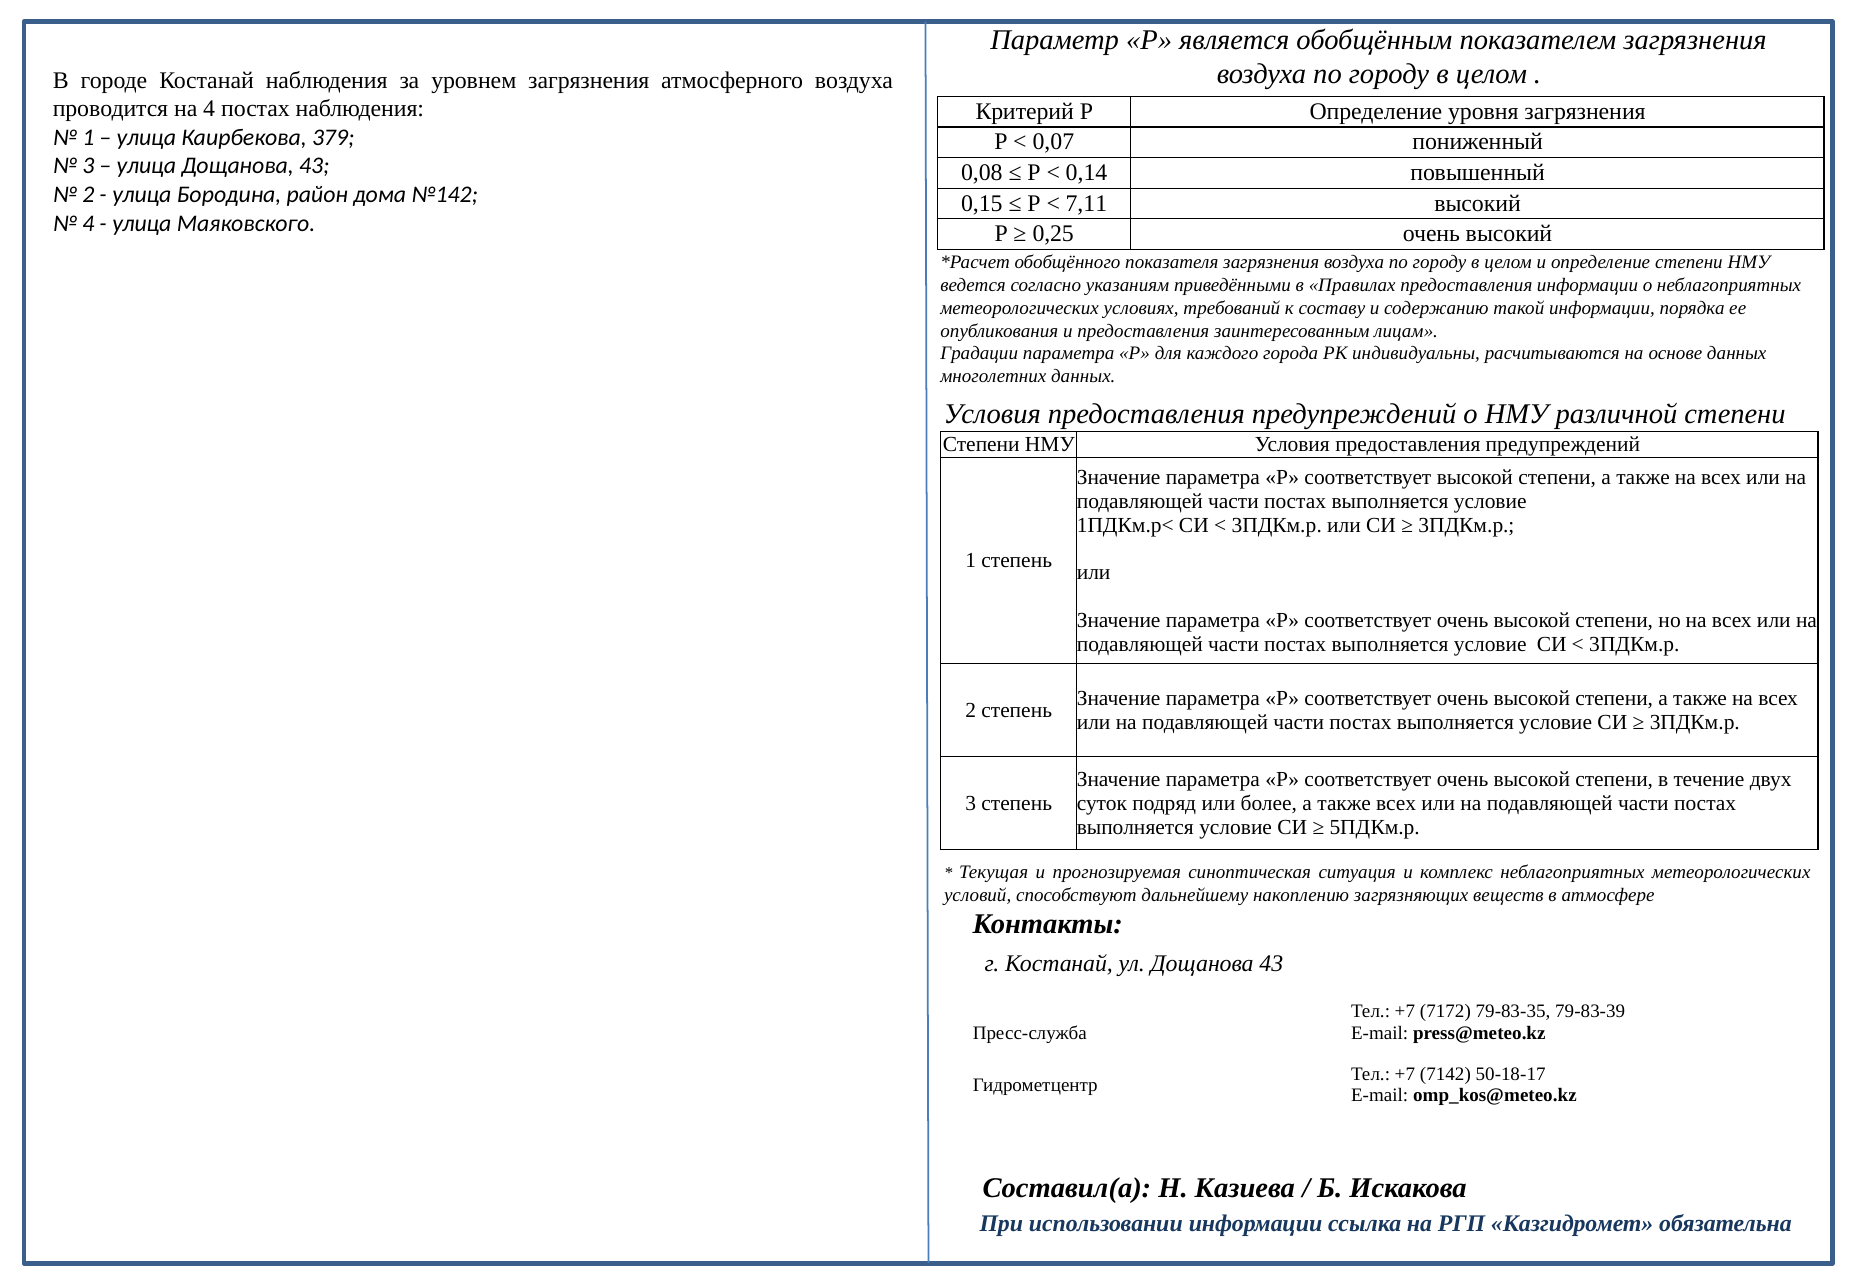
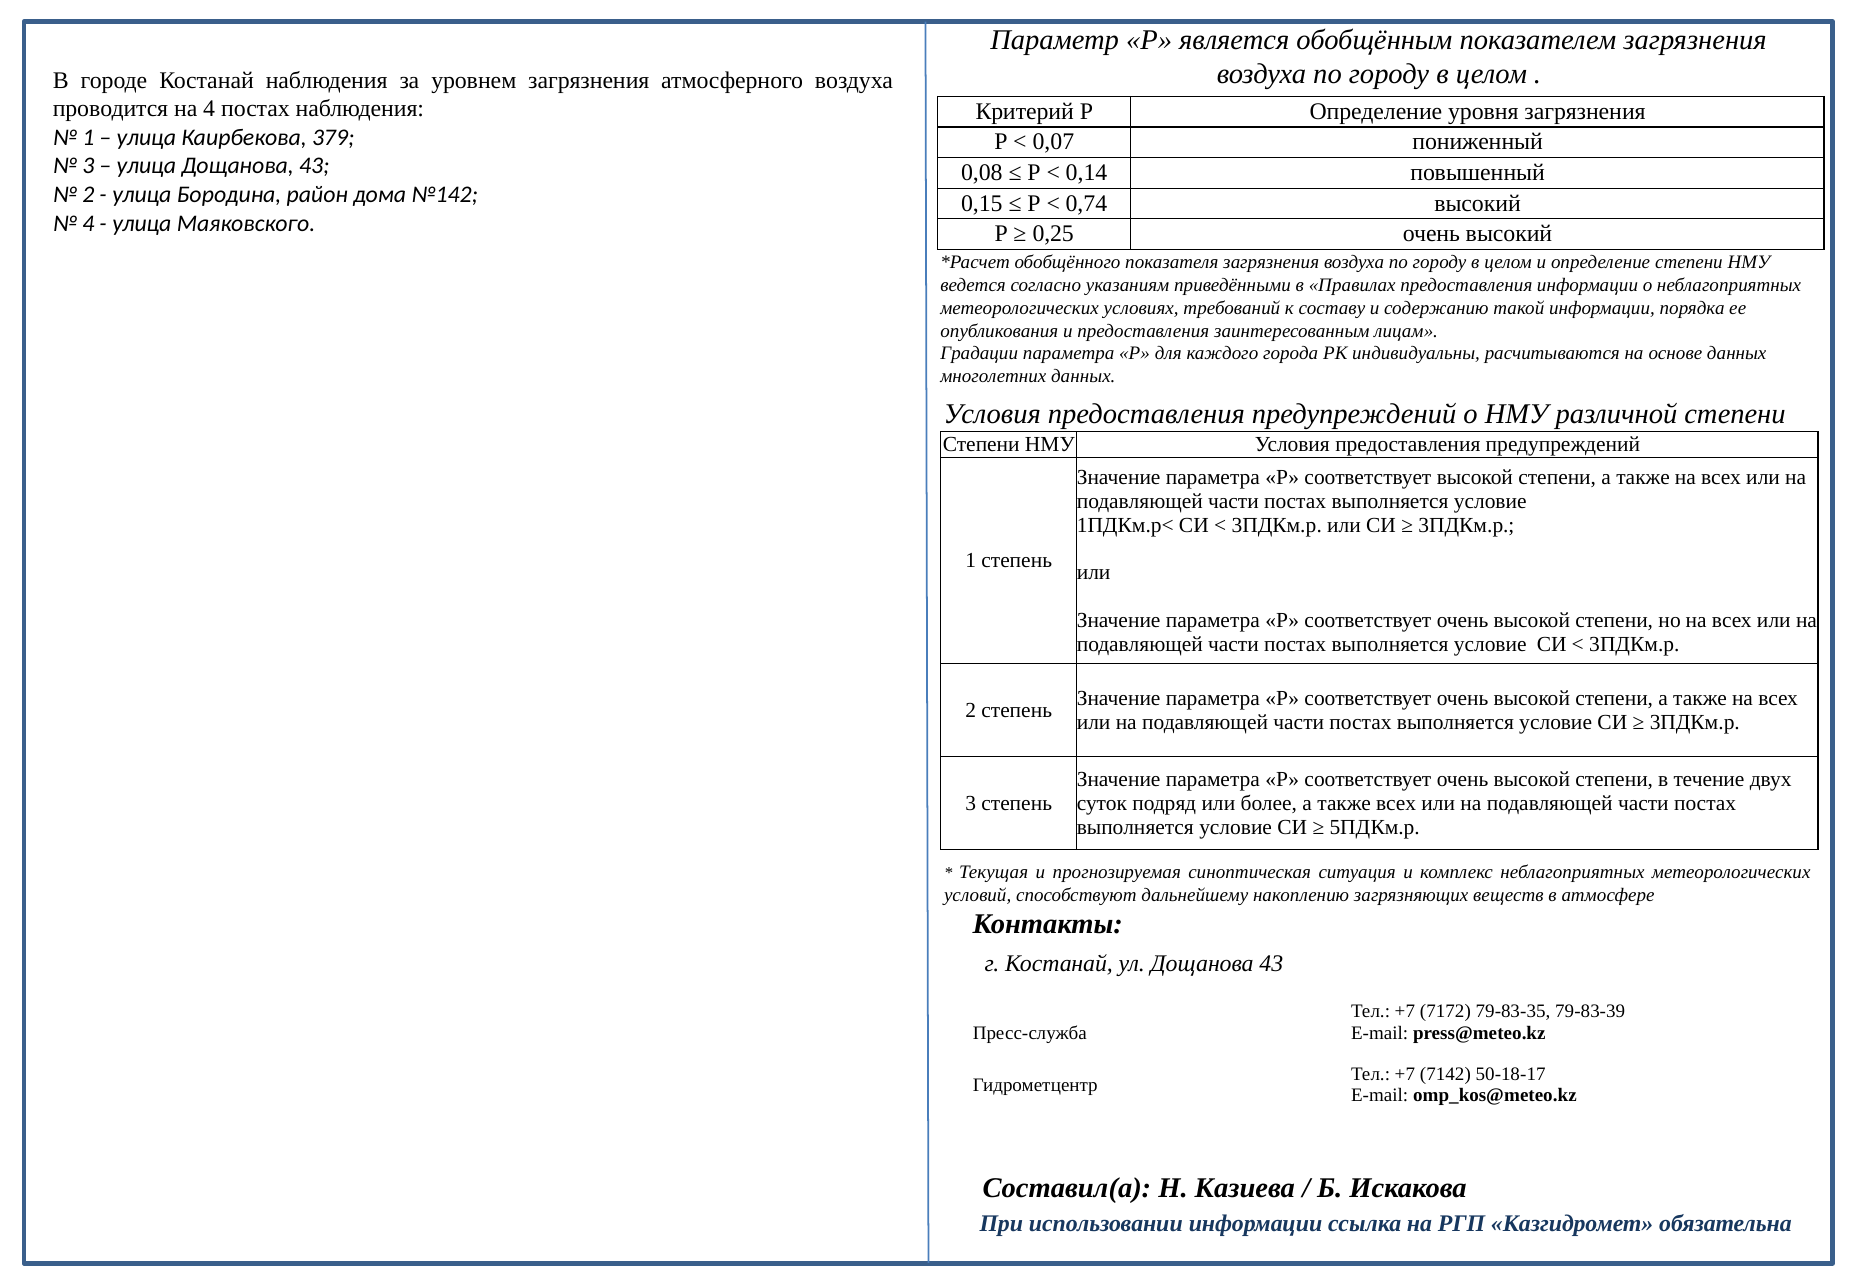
7,11: 7,11 -> 0,74
